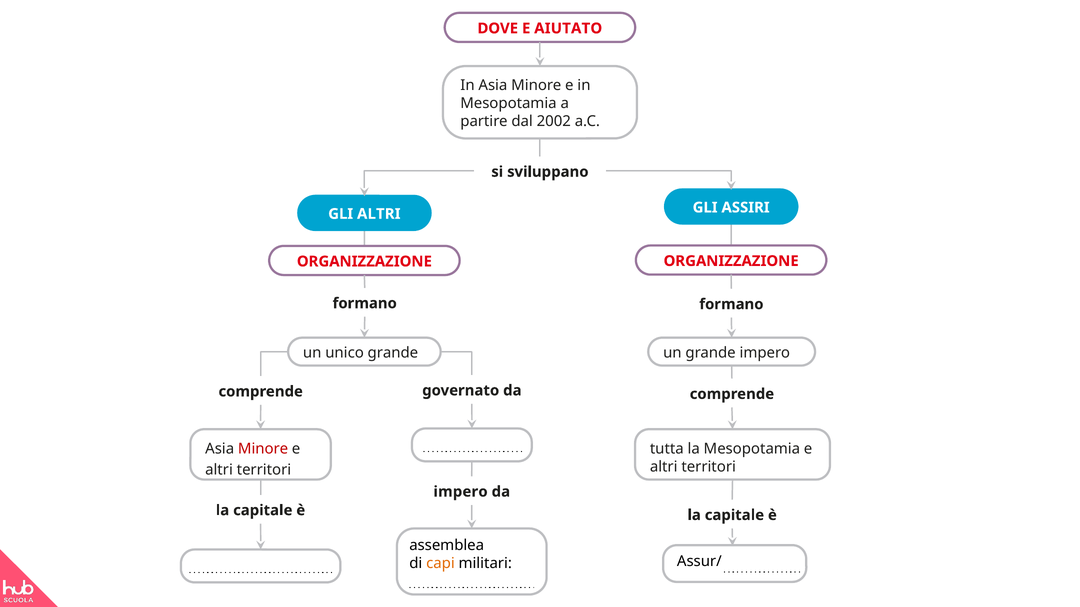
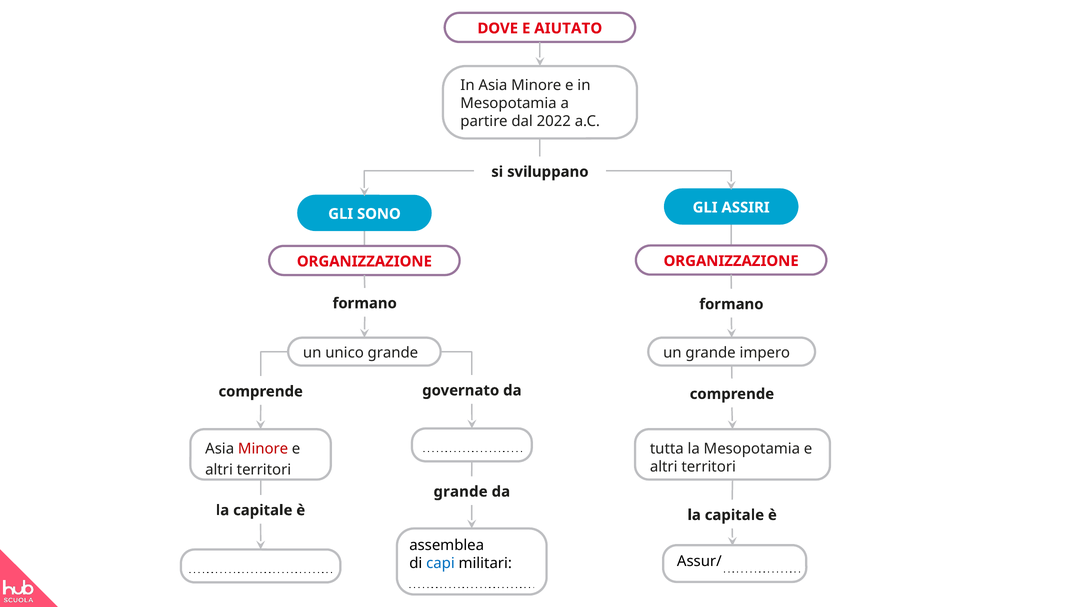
2002: 2002 -> 2022
GLI ALTRI: ALTRI -> SONO
impero at (461, 492): impero -> grande
capi colour: orange -> blue
